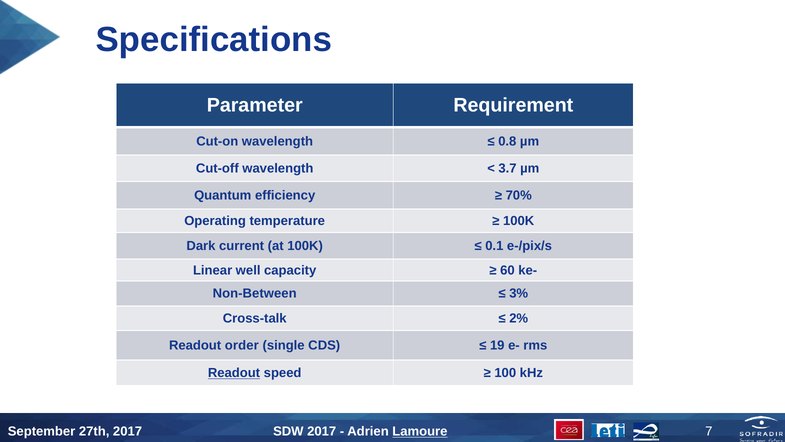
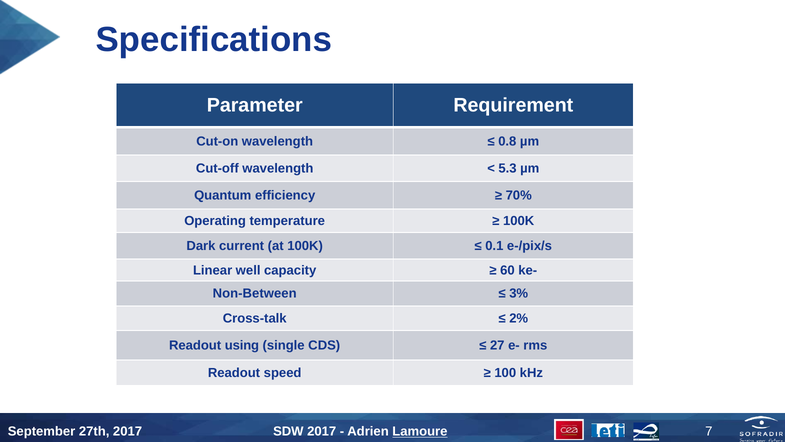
3.7: 3.7 -> 5.3
order: order -> using
19: 19 -> 27
Readout at (234, 373) underline: present -> none
